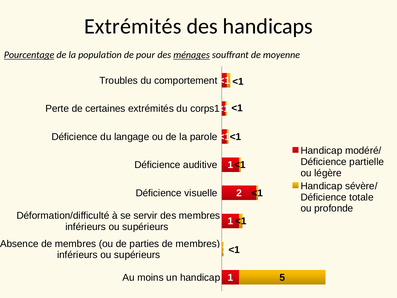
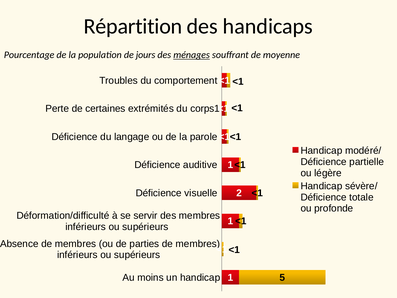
Extrémités at (133, 26): Extrémités -> Répartition
Pourcentage underline: present -> none
pour: pour -> jours
